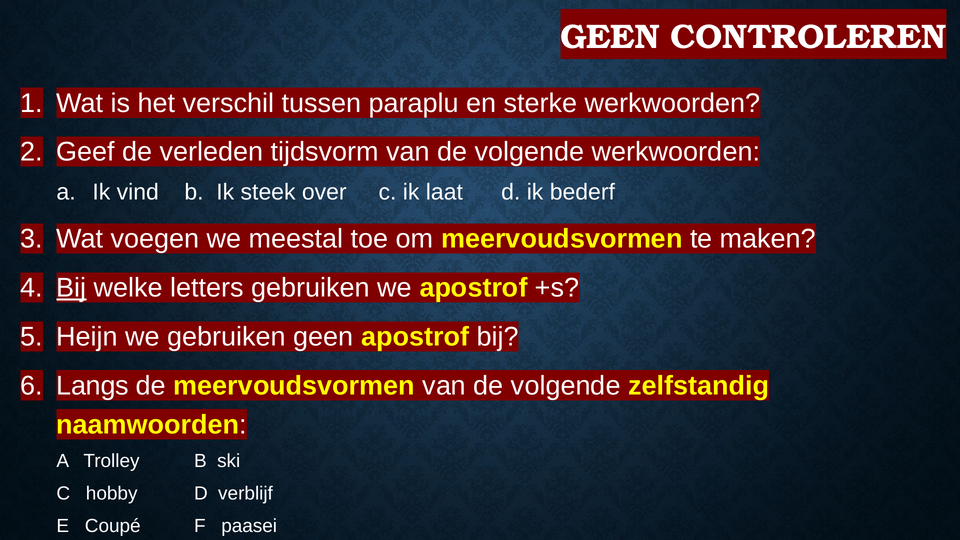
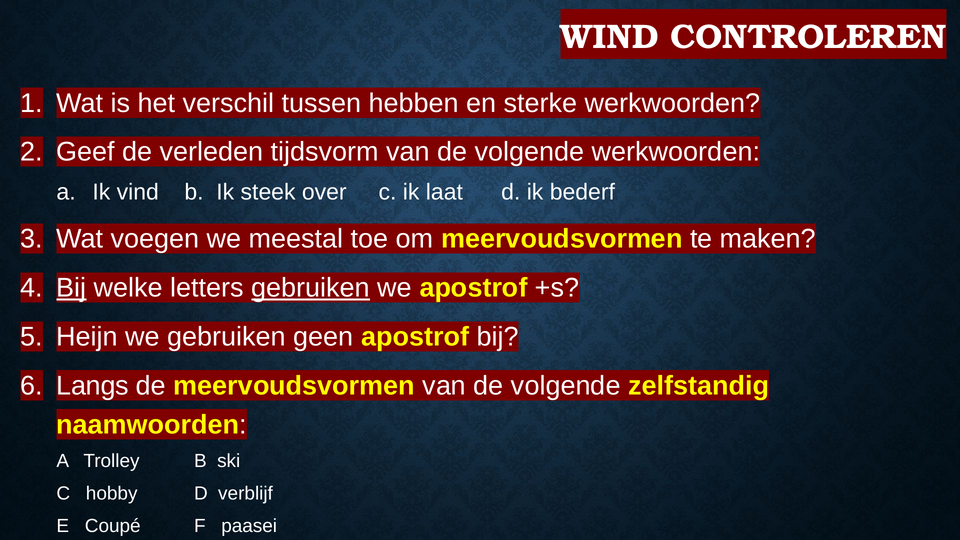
GEEN at (610, 37): GEEN -> WIND
paraplu: paraplu -> hebben
gebruiken at (311, 288) underline: none -> present
